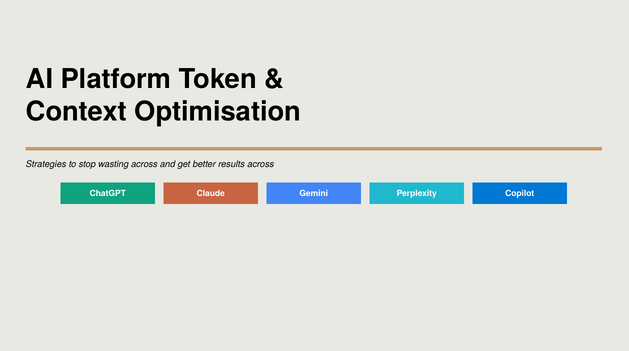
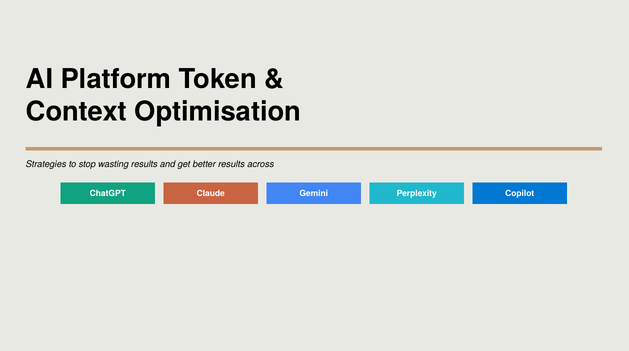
wasting across: across -> results
